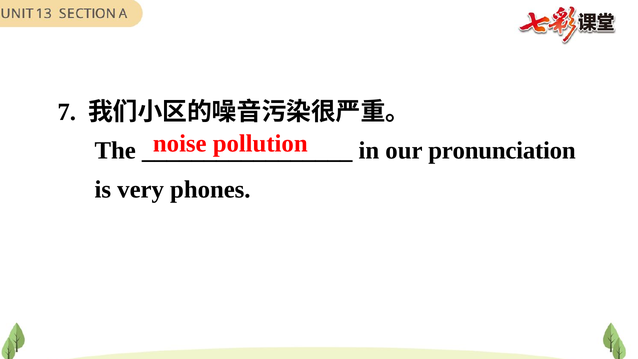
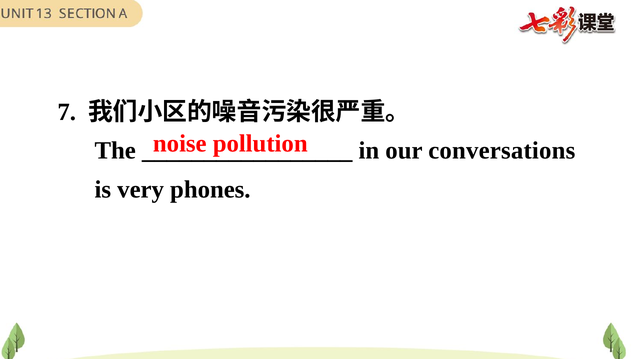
pronunciation: pronunciation -> conversations
